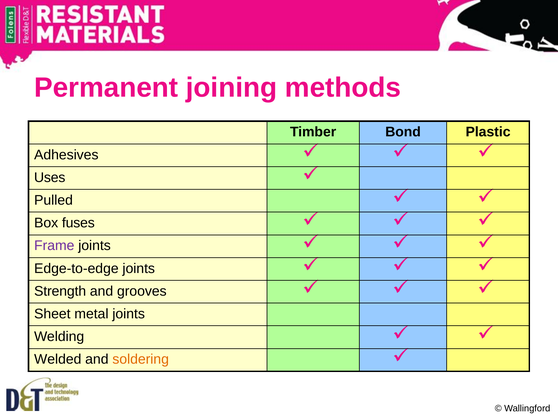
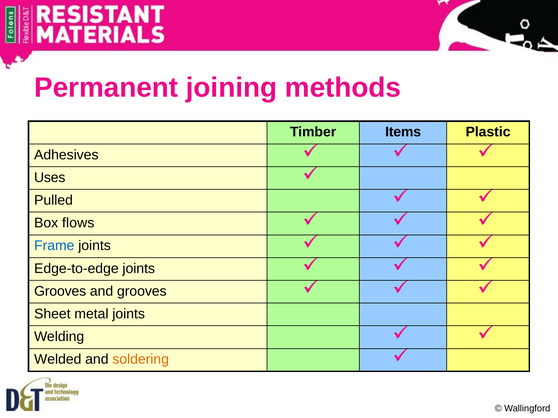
Bond: Bond -> Items
fuses: fuses -> flows
Frame colour: purple -> blue
Strength at (60, 292): Strength -> Grooves
